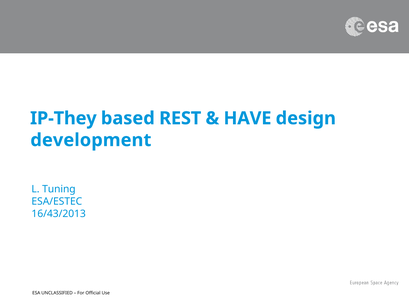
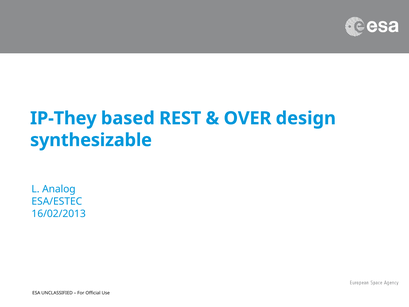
HAVE: HAVE -> OVER
development: development -> synthesizable
Tuning: Tuning -> Analog
16/43/2013: 16/43/2013 -> 16/02/2013
